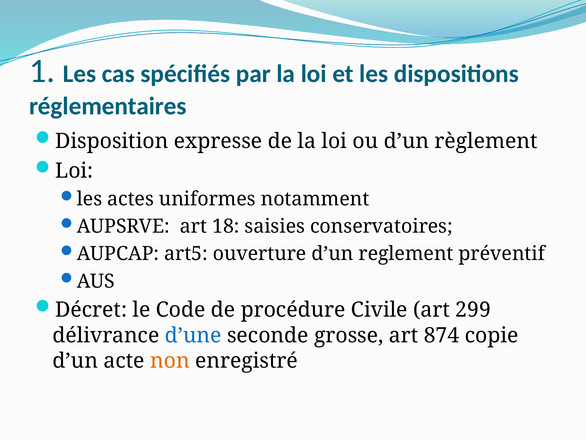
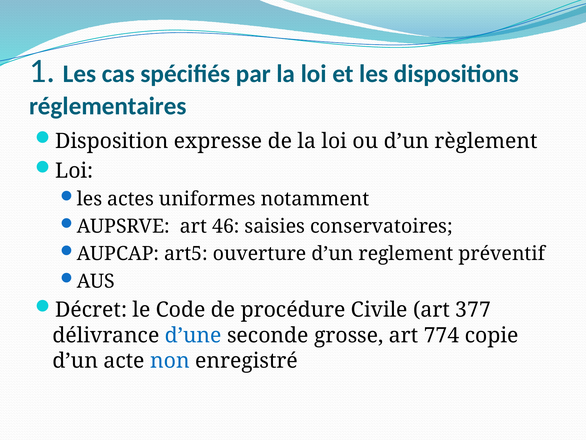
18: 18 -> 46
299: 299 -> 377
874: 874 -> 774
non colour: orange -> blue
